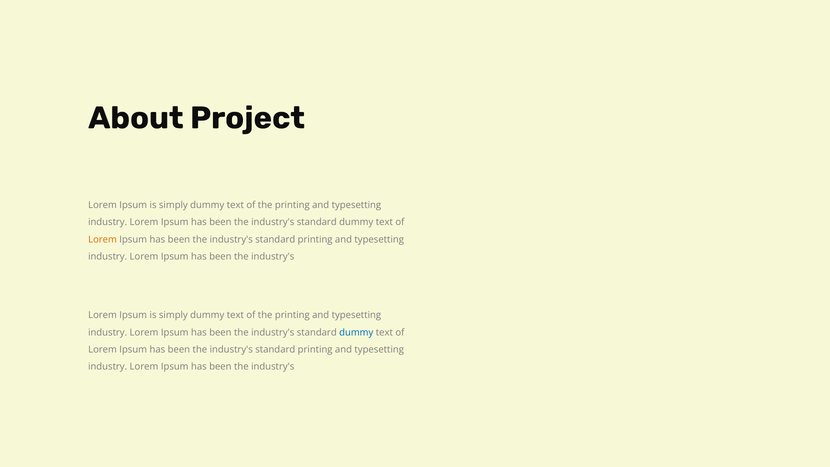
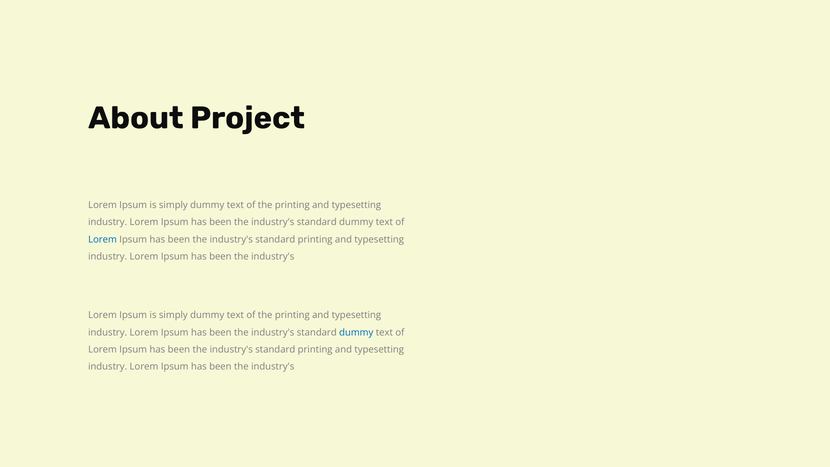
Lorem at (103, 239) colour: orange -> blue
